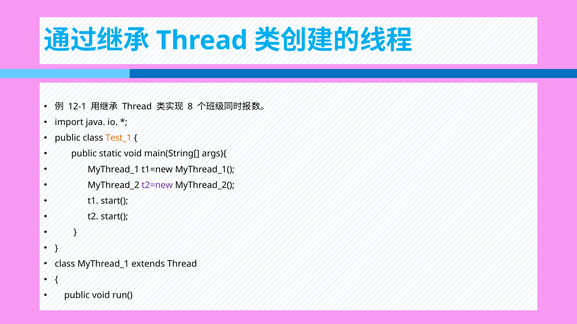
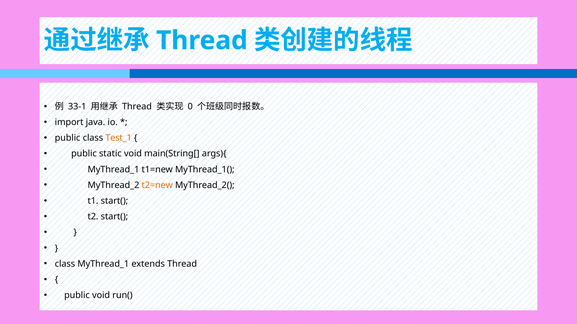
12-1: 12-1 -> 33-1
8: 8 -> 0
t2=new colour: purple -> orange
